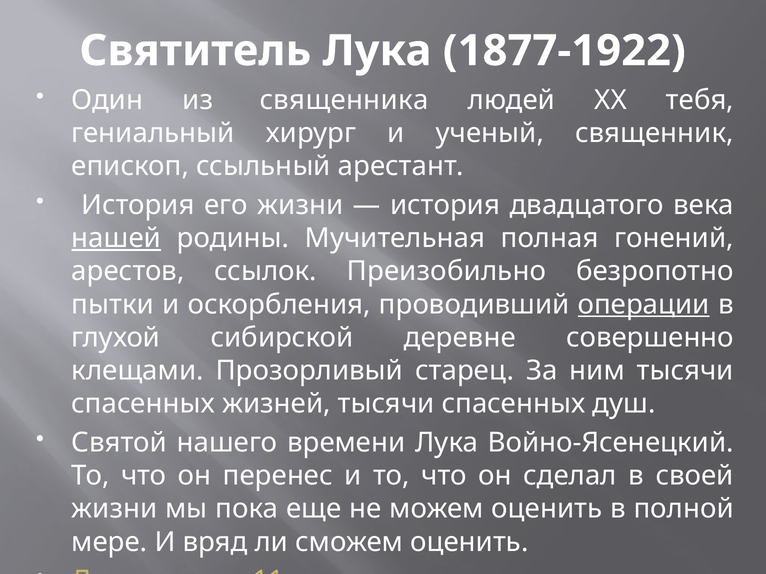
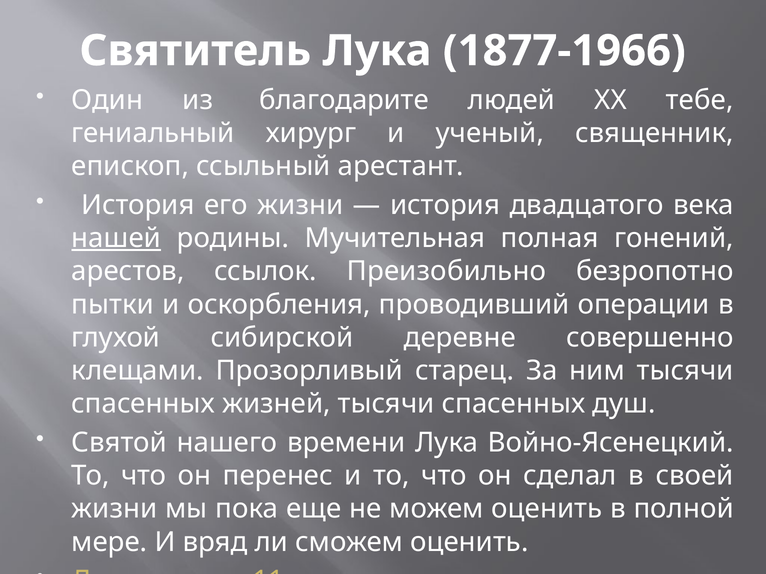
1877-1922: 1877-1922 -> 1877-1966
священника: священника -> благодарите
тебя: тебя -> тебе
операции underline: present -> none
